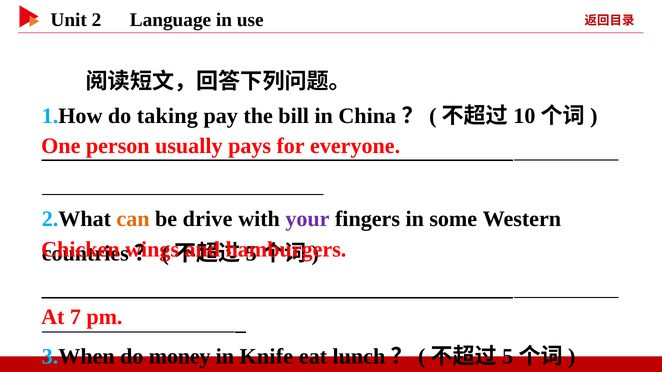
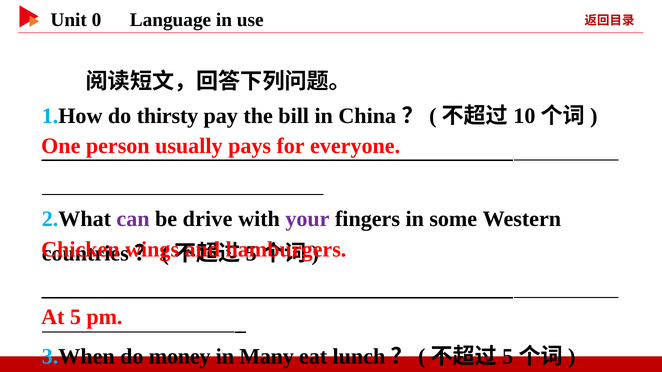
2: 2 -> 0
taking: taking -> thirsty
can colour: orange -> purple
At 7: 7 -> 5
Knife: Knife -> Many
